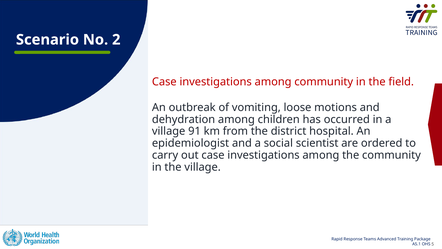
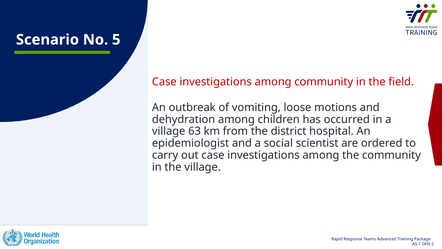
No 2: 2 -> 5
91: 91 -> 63
